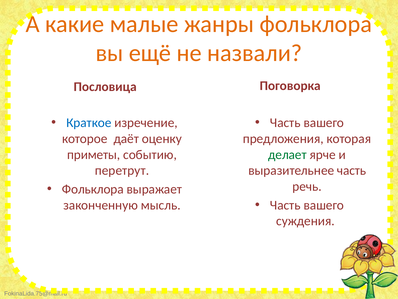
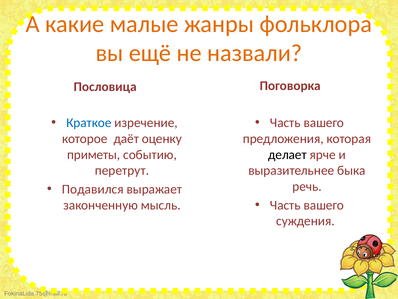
делает colour: green -> black
выразительнее часть: часть -> быка
Фольклора at (93, 189): Фольклора -> Подавился
